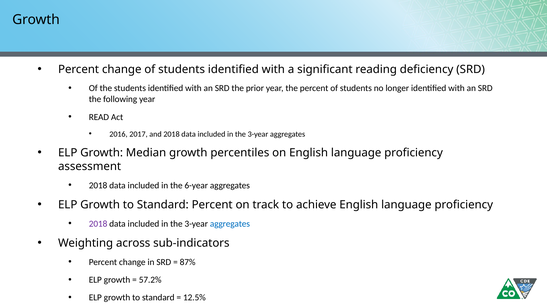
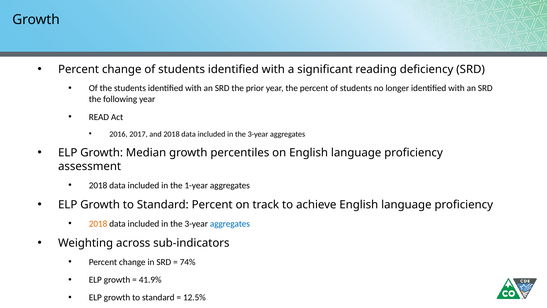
6-year: 6-year -> 1-year
2018 at (98, 224) colour: purple -> orange
87%: 87% -> 74%
57.2%: 57.2% -> 41.9%
